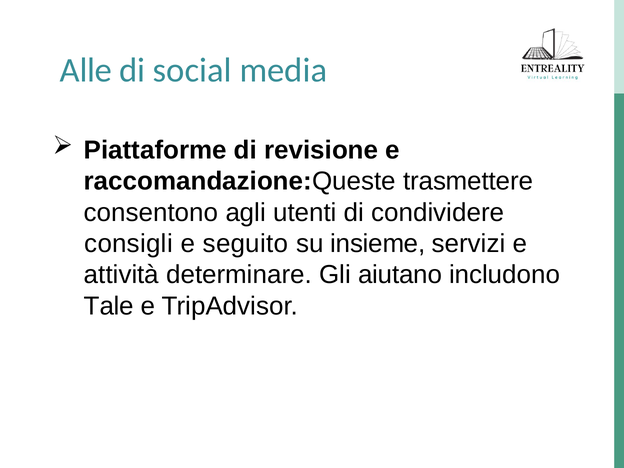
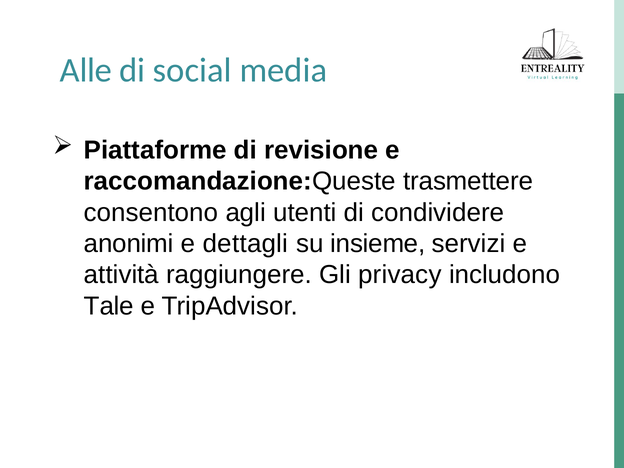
consigli: consigli -> anonimi
seguito: seguito -> dettagli
determinare: determinare -> raggiungere
aiutano: aiutano -> privacy
